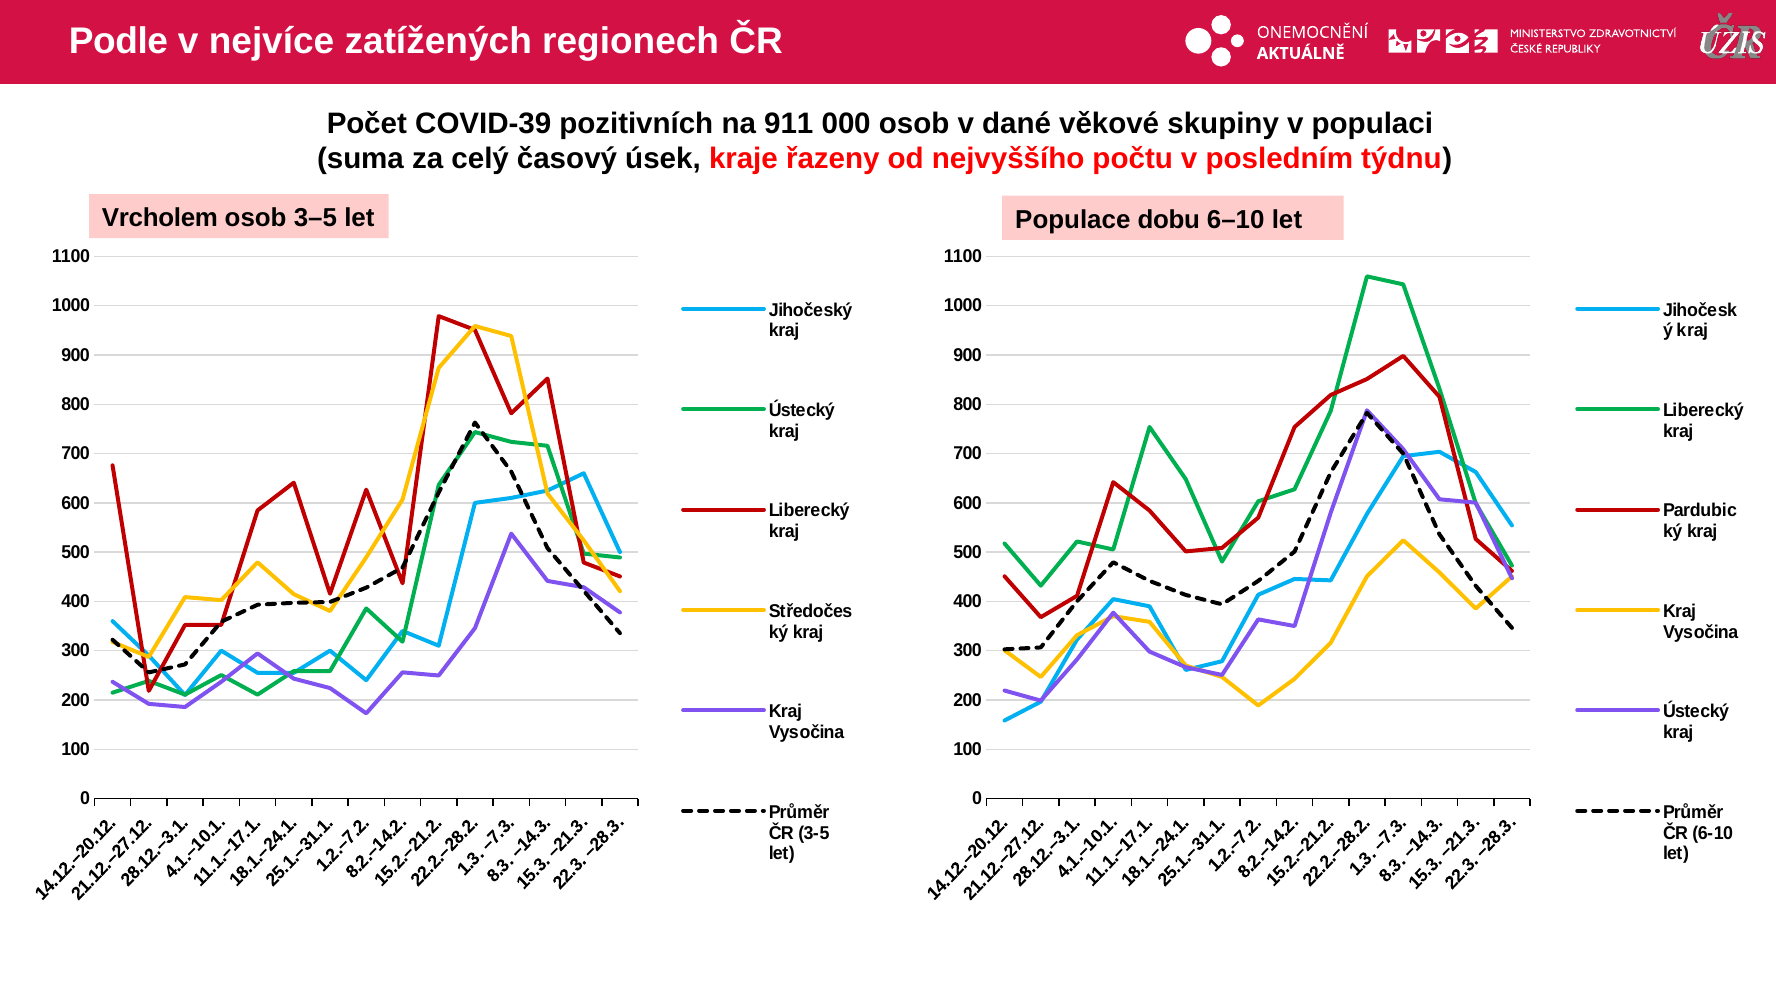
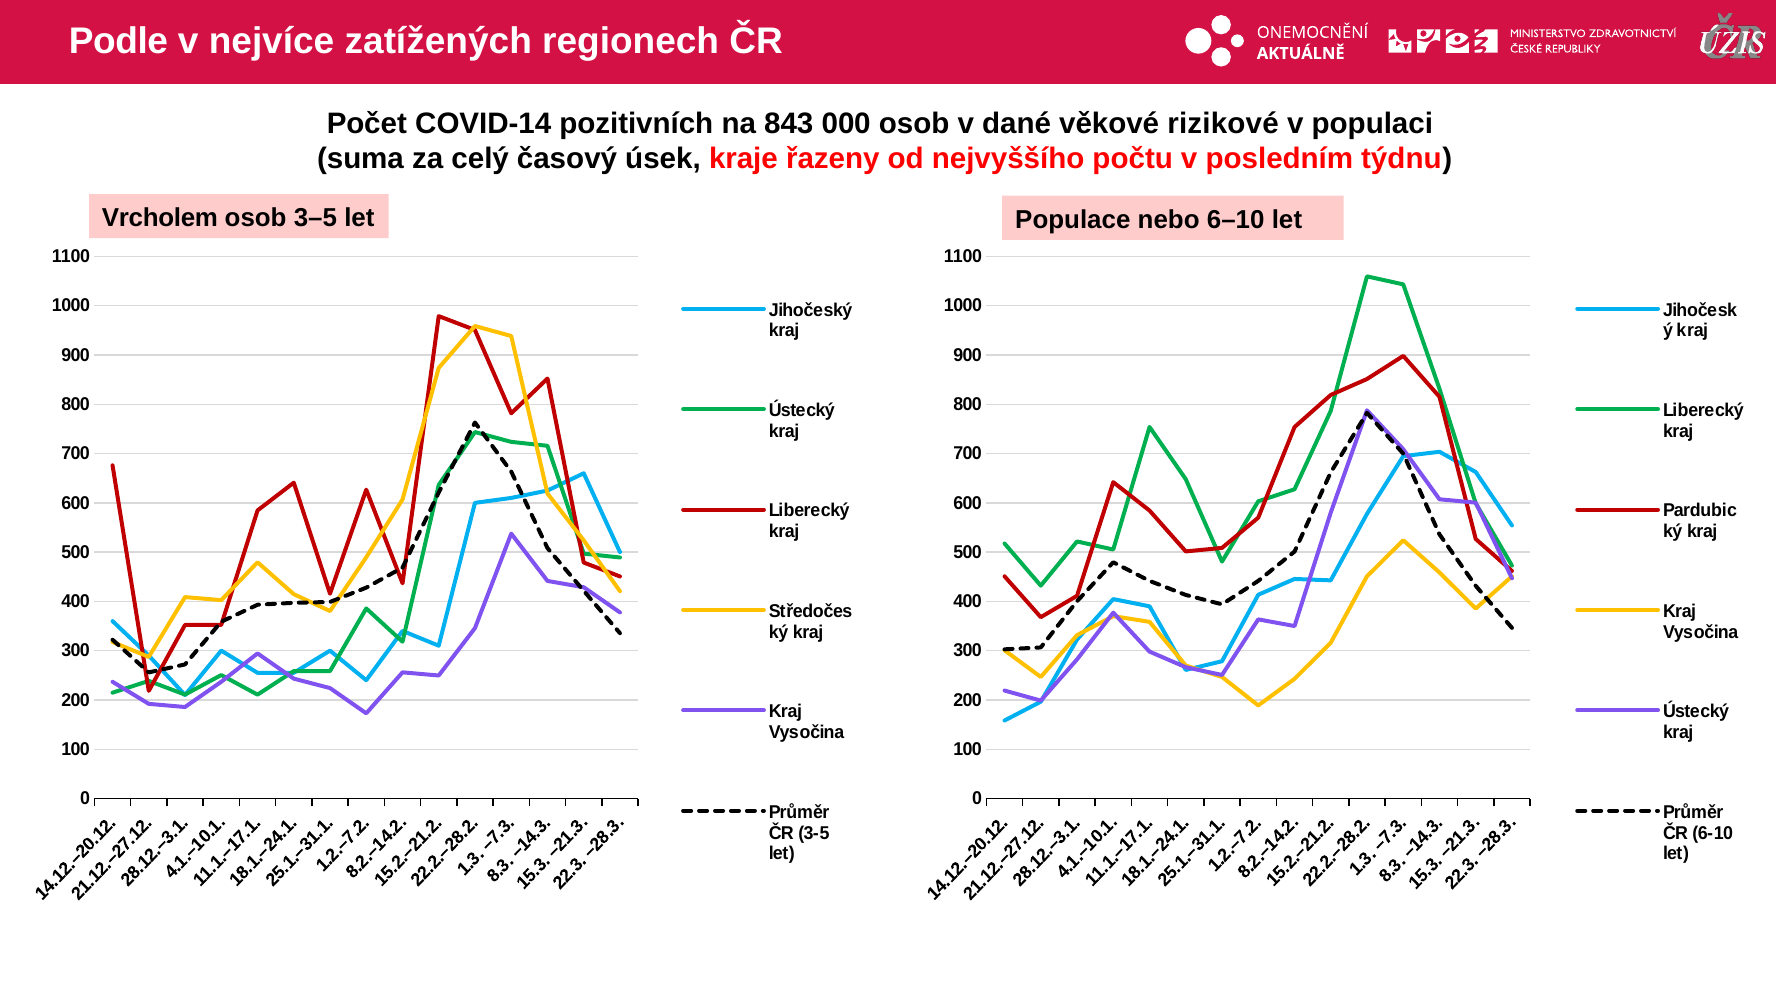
COVID-39: COVID-39 -> COVID-14
911: 911 -> 843
skupiny: skupiny -> rizikové
dobu: dobu -> nebo
